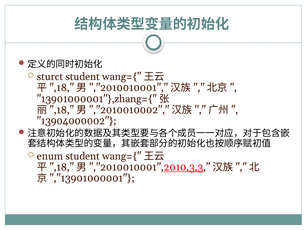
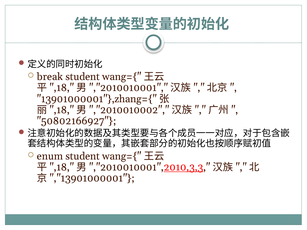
sturct: sturct -> break
13904000002: 13904000002 -> 50802166927
